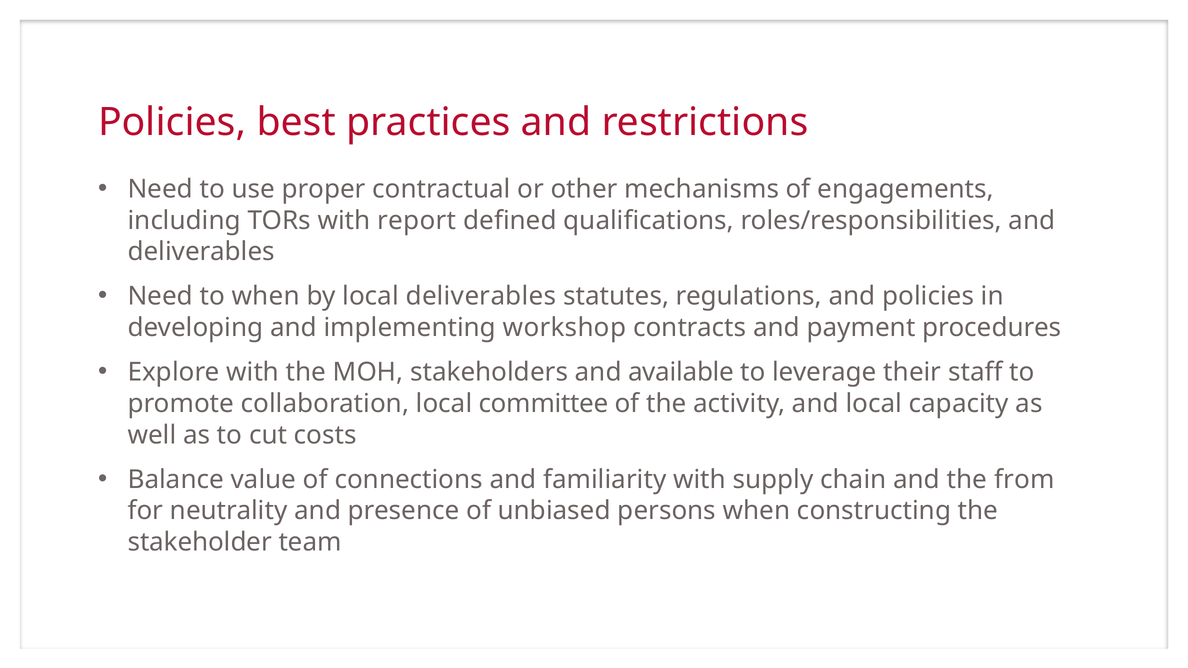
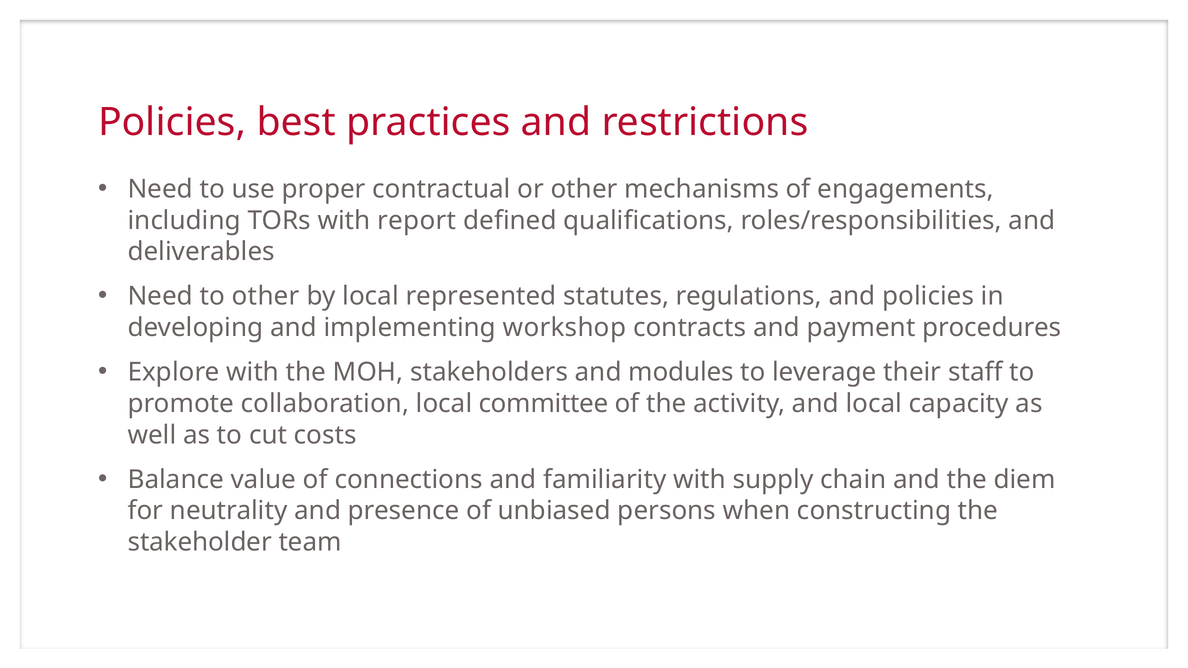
to when: when -> other
local deliverables: deliverables -> represented
available: available -> modules
from: from -> diem
